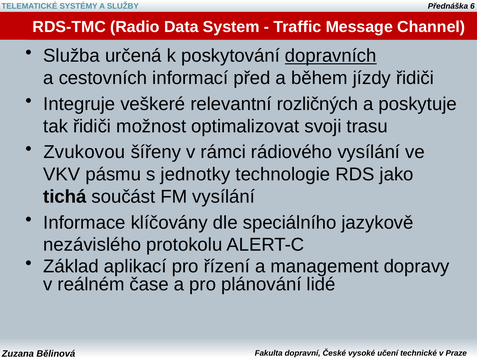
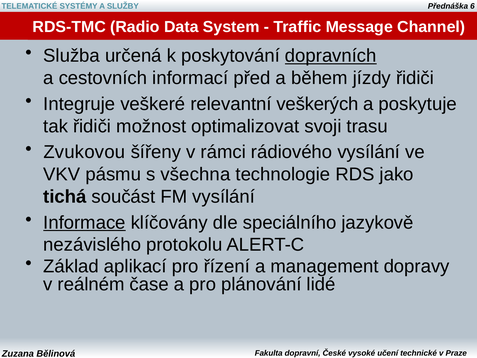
rozličných: rozličných -> veškerých
jednotky: jednotky -> všechna
Informace underline: none -> present
